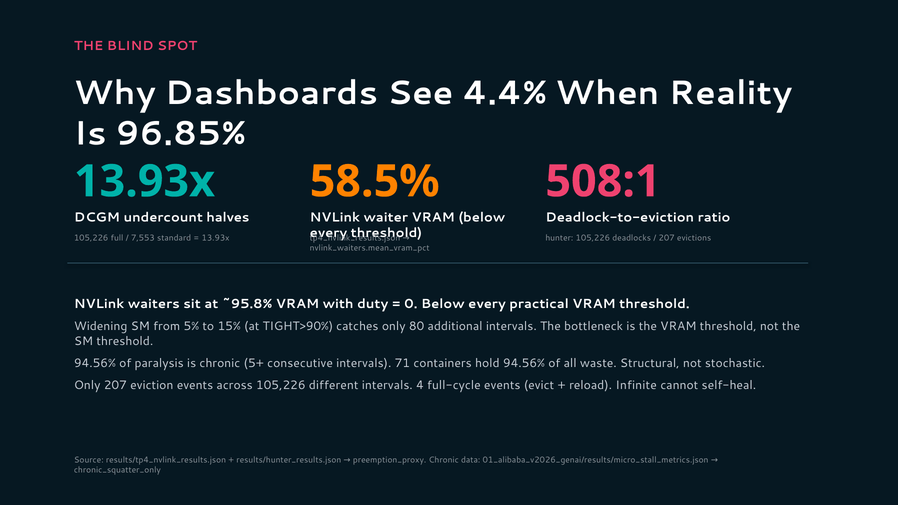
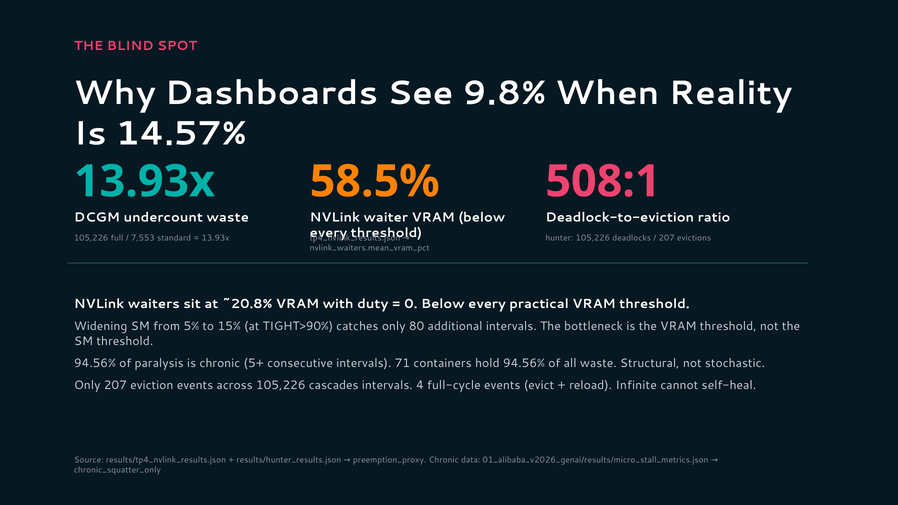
4.4%: 4.4% -> 9.8%
96.85%: 96.85% -> 14.57%
halves at (228, 218): halves -> waste
~95.8%: ~95.8% -> ~20.8%
different: different -> cascades
